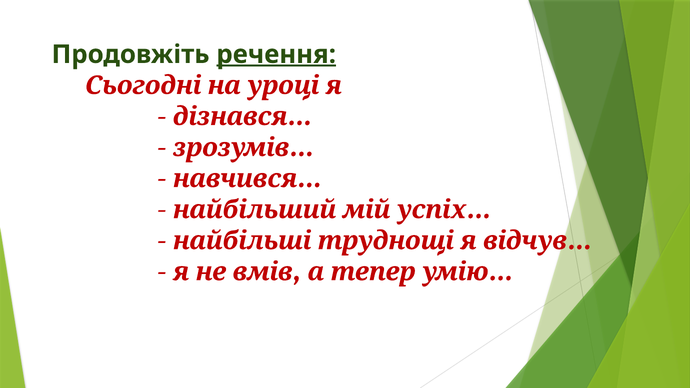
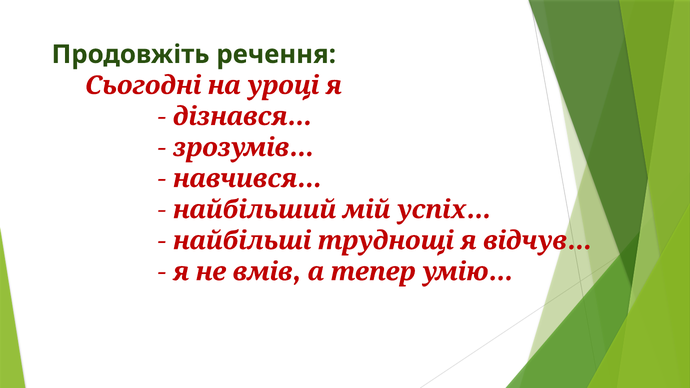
речення underline: present -> none
